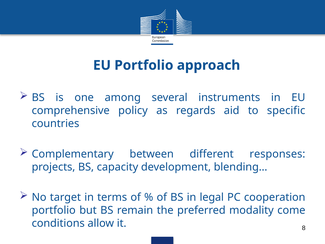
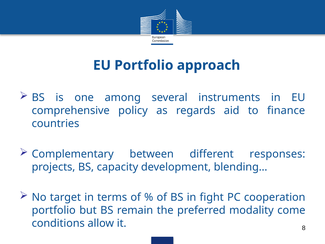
specific: specific -> finance
legal: legal -> fight
